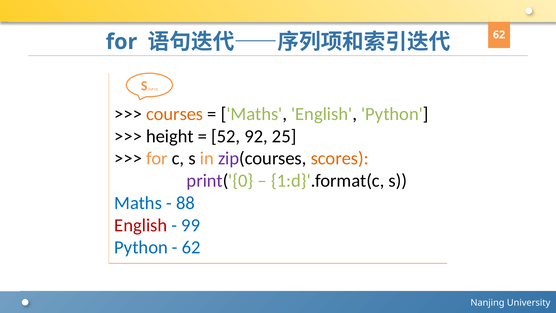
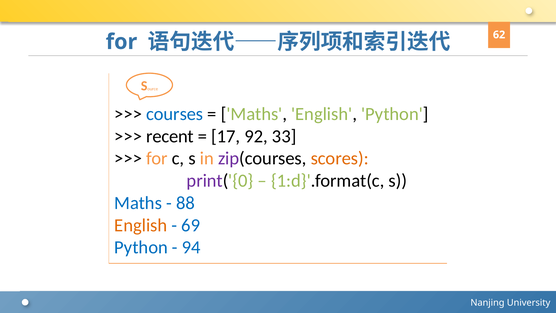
courses colour: orange -> blue
height: height -> recent
52: 52 -> 17
25: 25 -> 33
English at (141, 225) colour: red -> orange
99: 99 -> 69
62 at (191, 247): 62 -> 94
